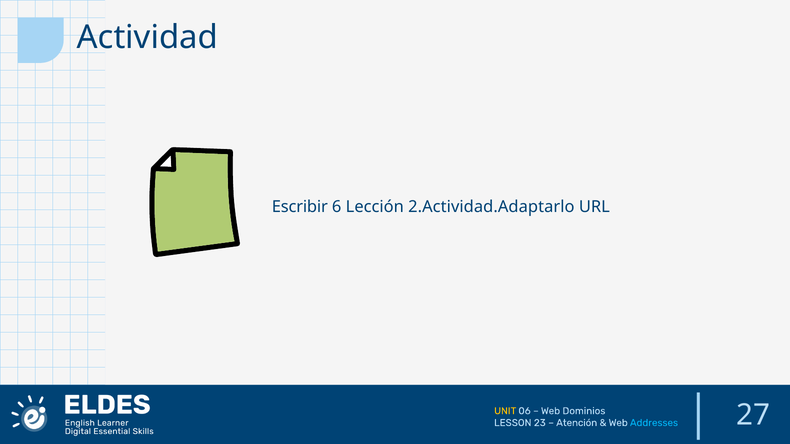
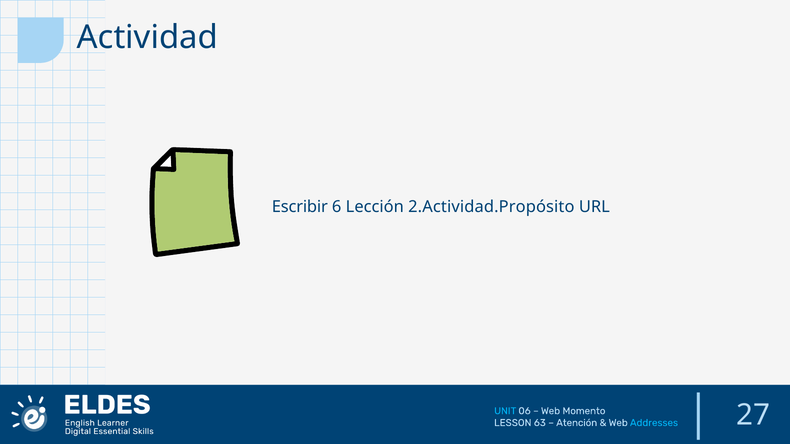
2.Actividad.Adaptarlo: 2.Actividad.Adaptarlo -> 2.Actividad.Propósito
UNIT colour: yellow -> light blue
Dominios: Dominios -> Momento
23: 23 -> 63
